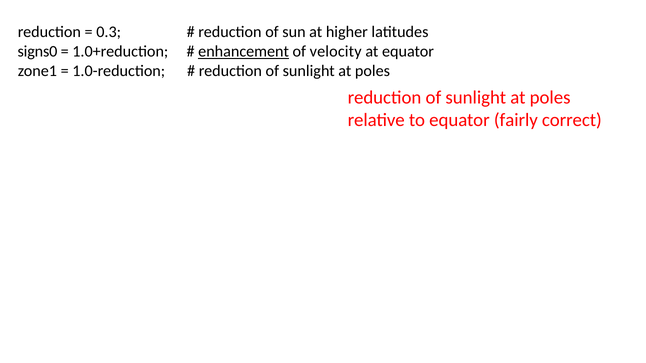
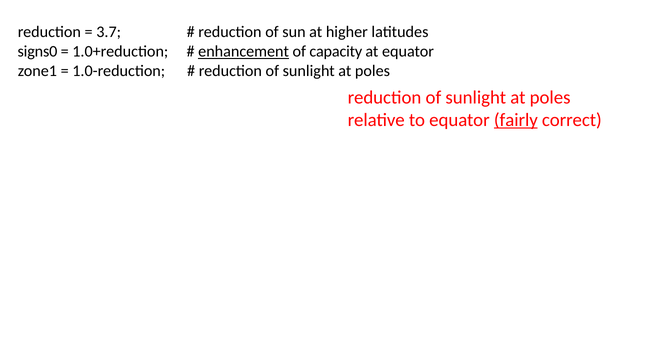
0.3: 0.3 -> 3.7
velocity: velocity -> capacity
fairly underline: none -> present
